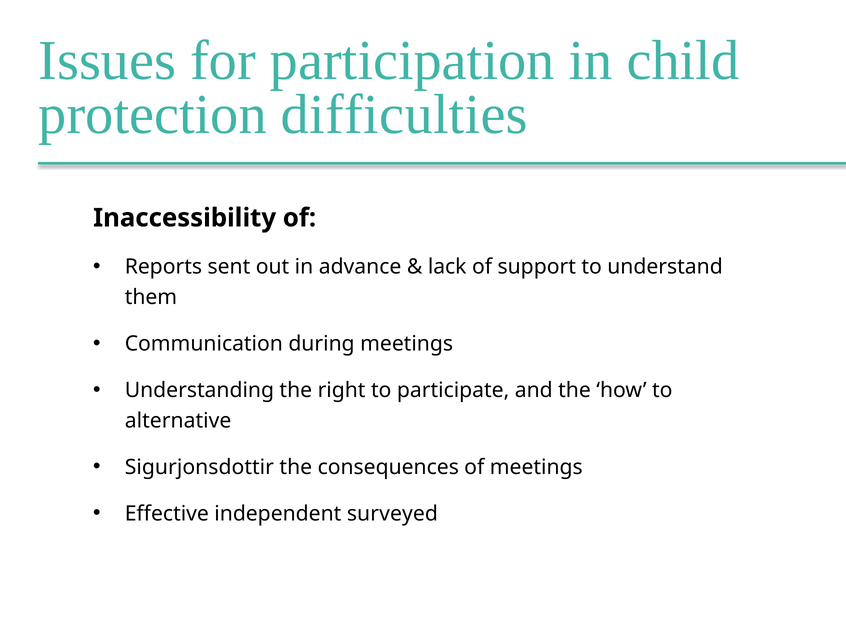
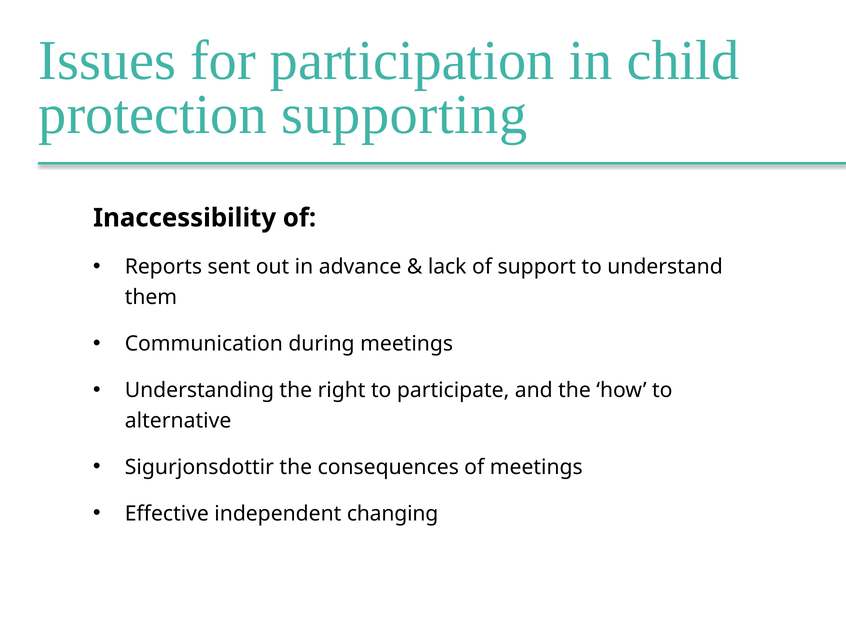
difficulties: difficulties -> supporting
surveyed: surveyed -> changing
